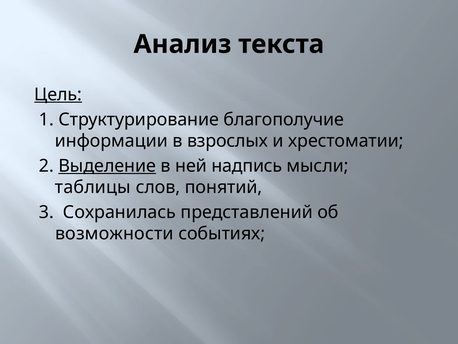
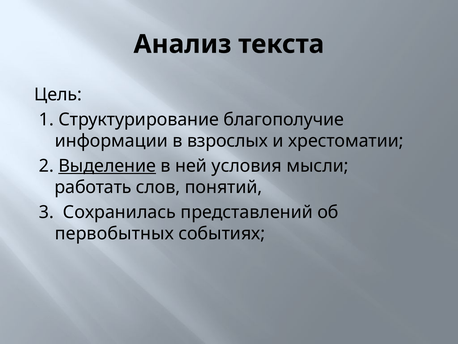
Цель underline: present -> none
надпись: надпись -> условия
таблицы: таблицы -> работать
возможности: возможности -> первобытных
